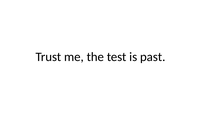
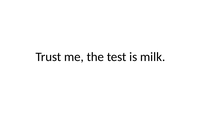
past: past -> milk
